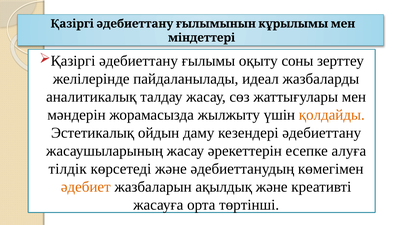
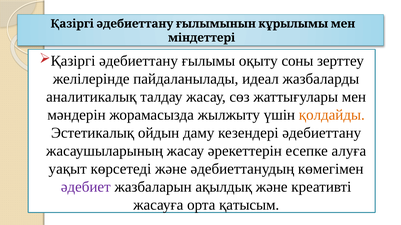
тілдік: тілдік -> уақыт
әдебиет colour: orange -> purple
төртінші: төртінші -> қатысым
